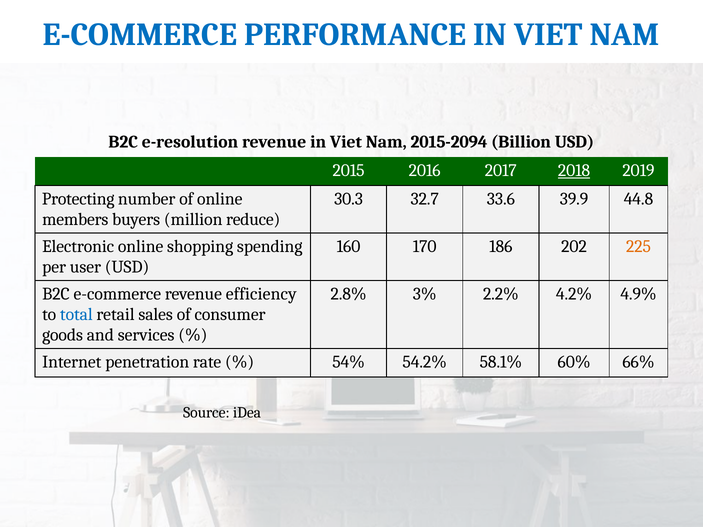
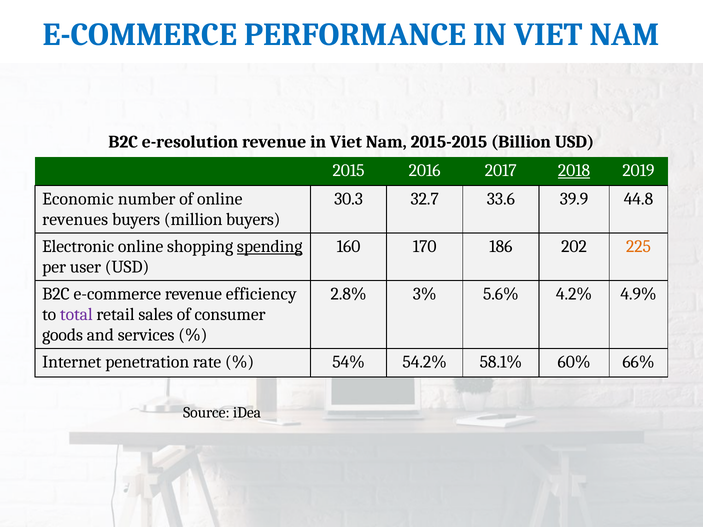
2015-2094: 2015-2094 -> 2015-2015
Protecting: Protecting -> Economic
members: members -> revenues
million reduce: reduce -> buyers
spending underline: none -> present
2.2%: 2.2% -> 5.6%
total colour: blue -> purple
